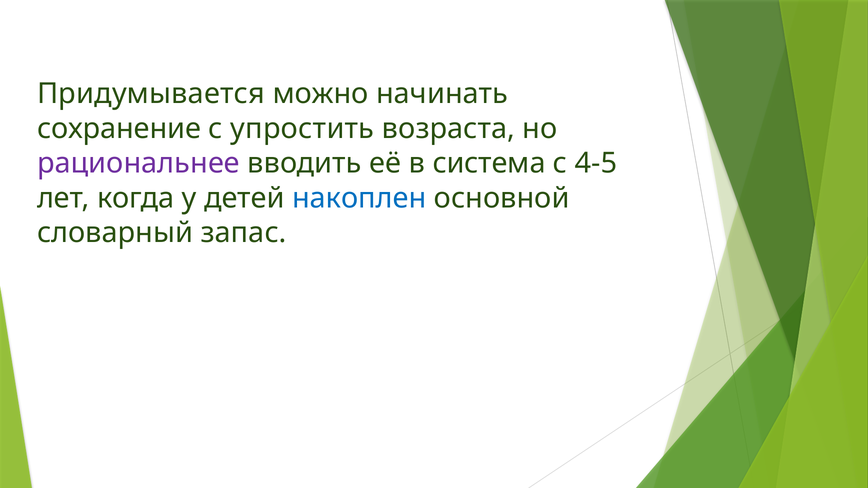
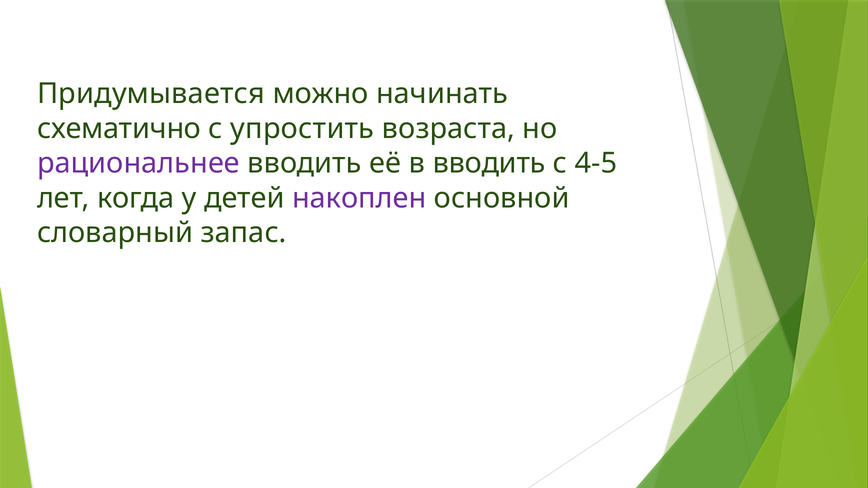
сохранение: сохранение -> схематично
в система: система -> вводить
накоплен colour: blue -> purple
